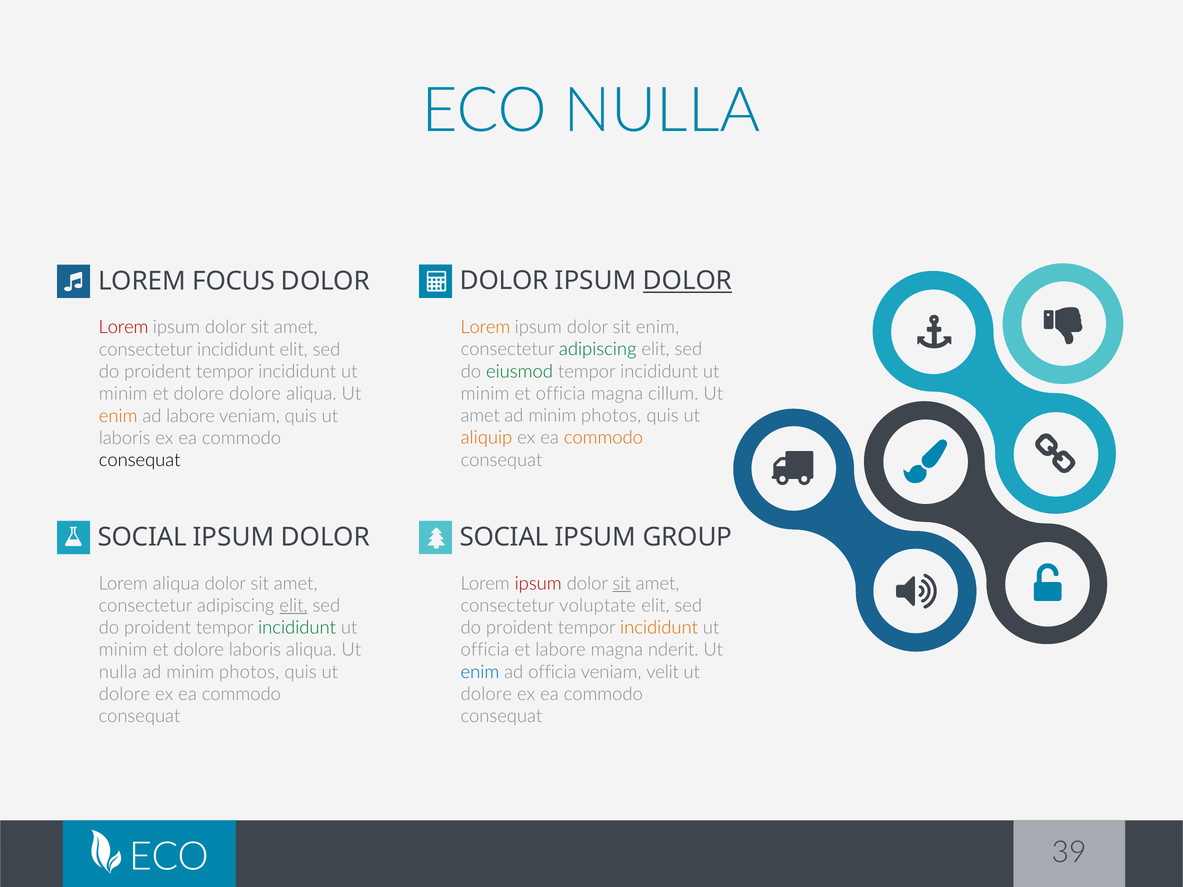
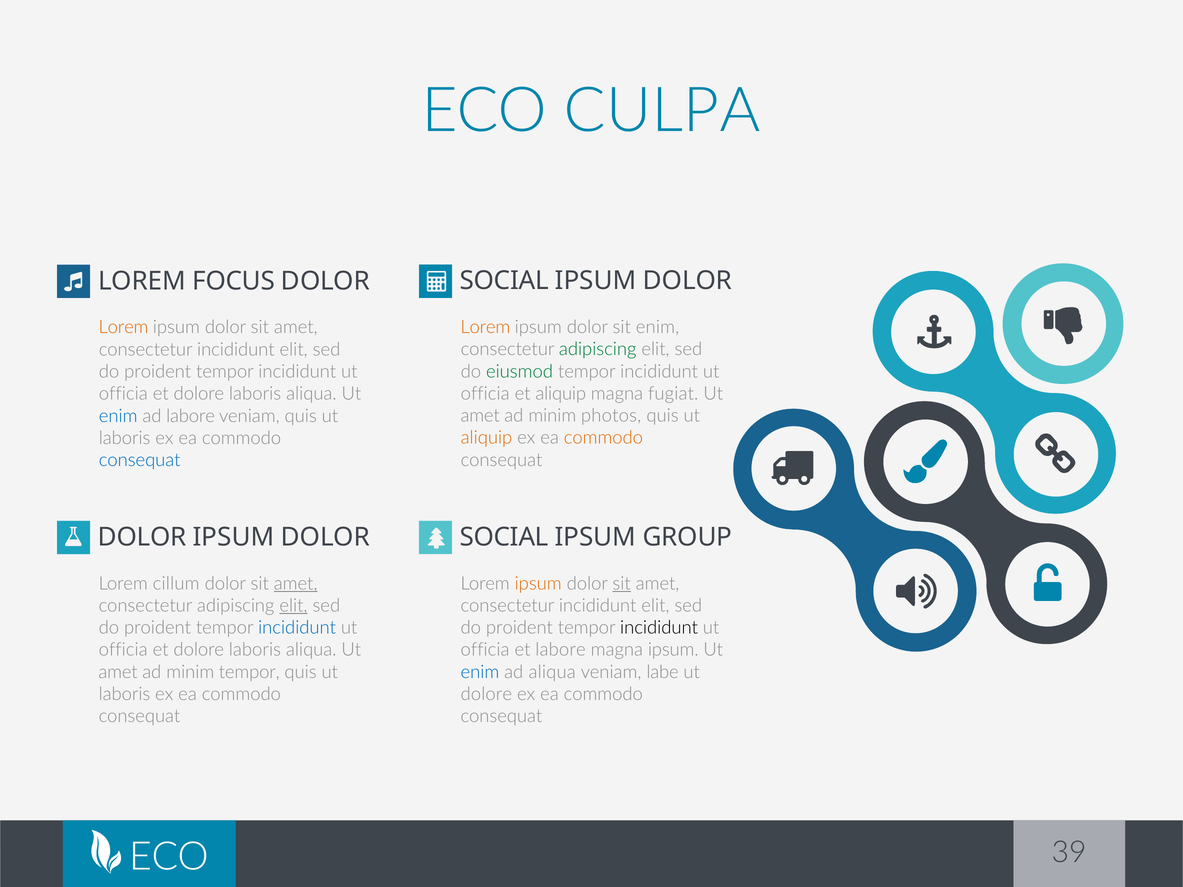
ECO NULLA: NULLA -> CULPA
DOLOR at (504, 281): DOLOR -> SOCIAL
DOLOR at (687, 281) underline: present -> none
Lorem at (123, 327) colour: red -> orange
minim at (485, 394): minim -> officia
et officia: officia -> aliquip
cillum: cillum -> fugiat
minim at (123, 394): minim -> officia
dolore at (255, 394): dolore -> laboris
enim at (118, 416) colour: orange -> blue
consequat at (140, 460) colour: black -> blue
SOCIAL at (142, 537): SOCIAL -> DOLOR
ipsum at (538, 584) colour: red -> orange
Lorem aliqua: aliqua -> cillum
amet at (296, 584) underline: none -> present
voluptate at (598, 606): voluptate -> incididunt
incididunt at (659, 628) colour: orange -> black
incididunt at (297, 628) colour: green -> blue
minim at (123, 650): minim -> officia
magna nderit: nderit -> ipsum
ad officia: officia -> aliqua
velit: velit -> labe
nulla at (118, 672): nulla -> amet
photos at (249, 672): photos -> tempor
dolore at (124, 694): dolore -> laboris
